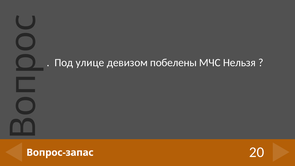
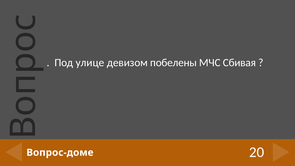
Нельзя: Нельзя -> Сбивая
Вопрос-запас: Вопрос-запас -> Вопрос-доме
